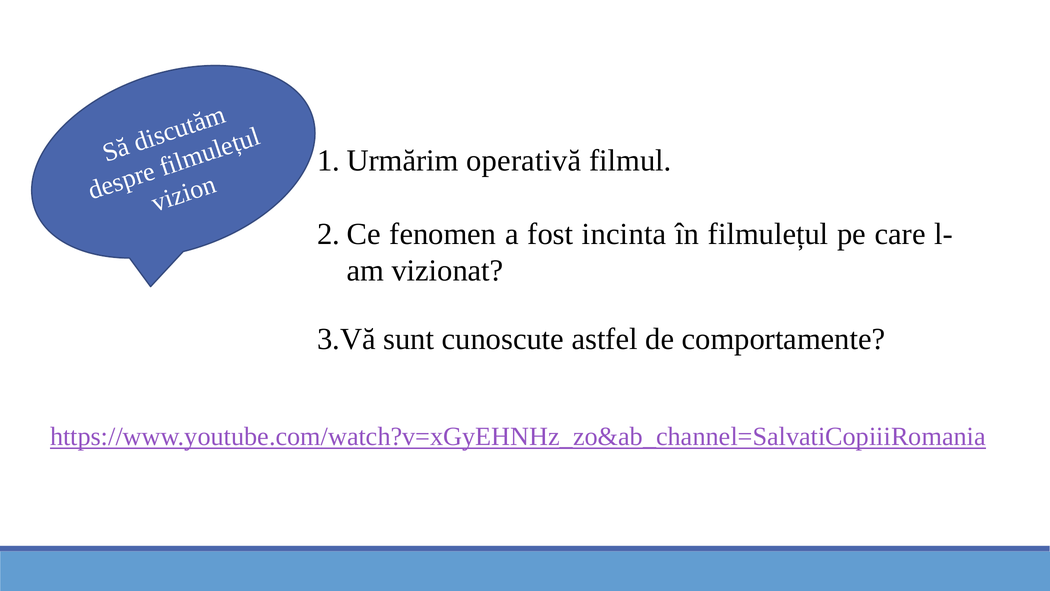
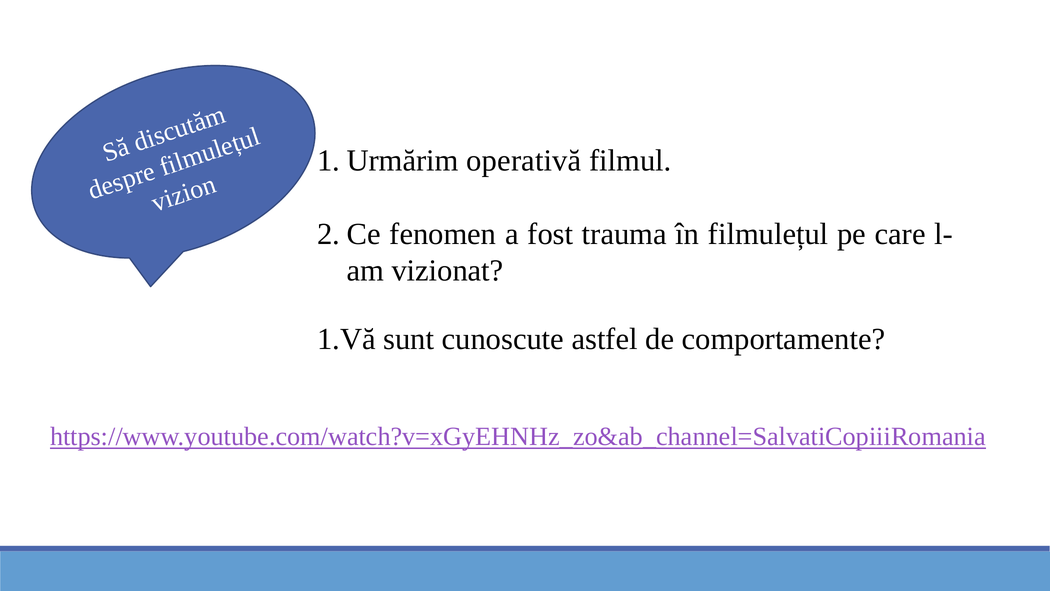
incinta: incinta -> trauma
3.Vă: 3.Vă -> 1.Vă
